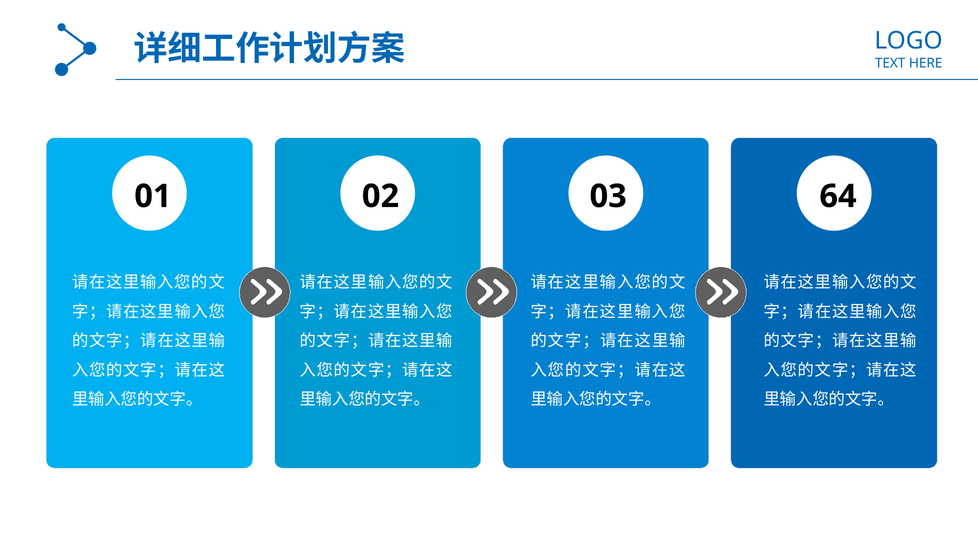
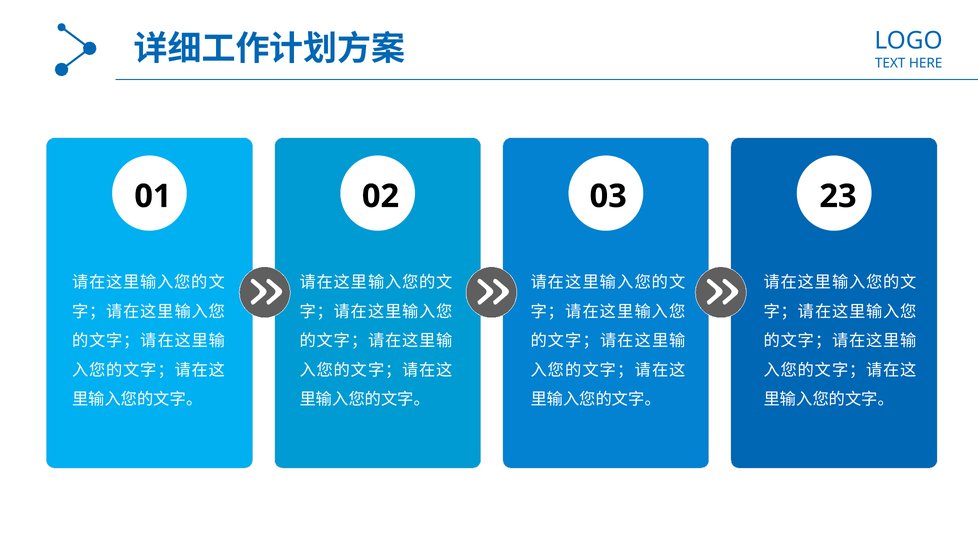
64: 64 -> 23
